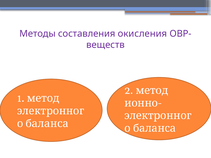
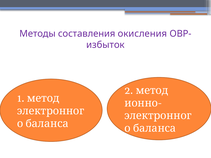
веществ: веществ -> избыток
